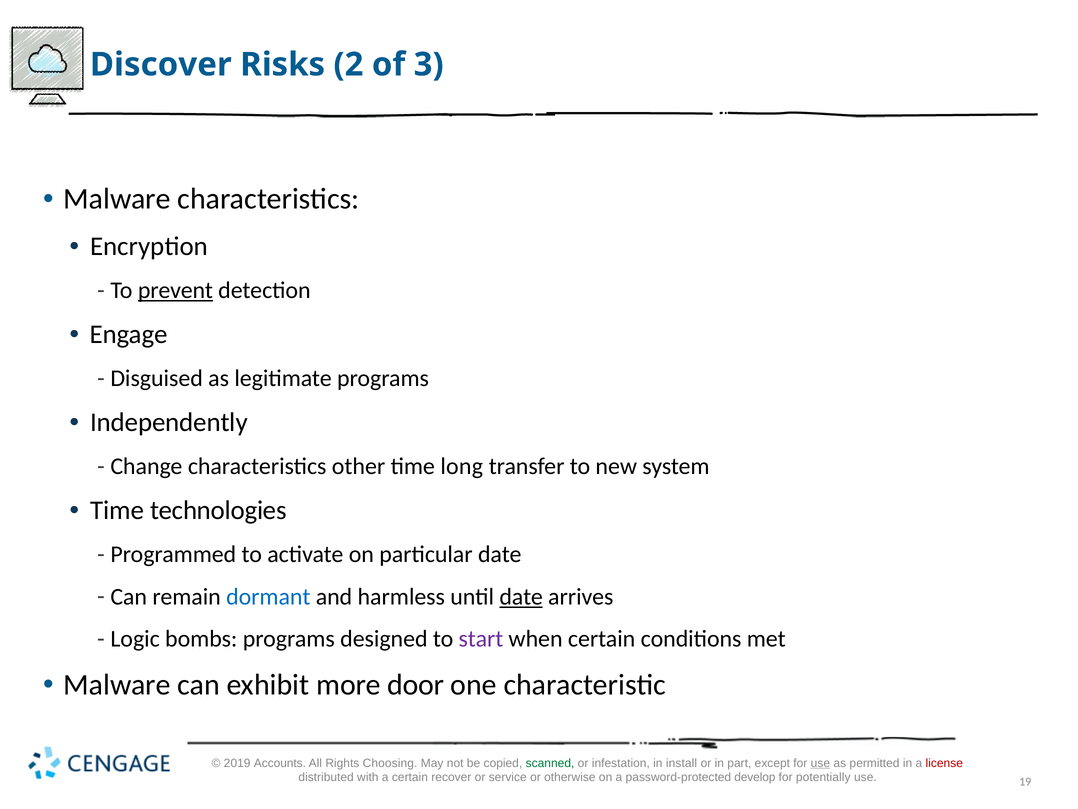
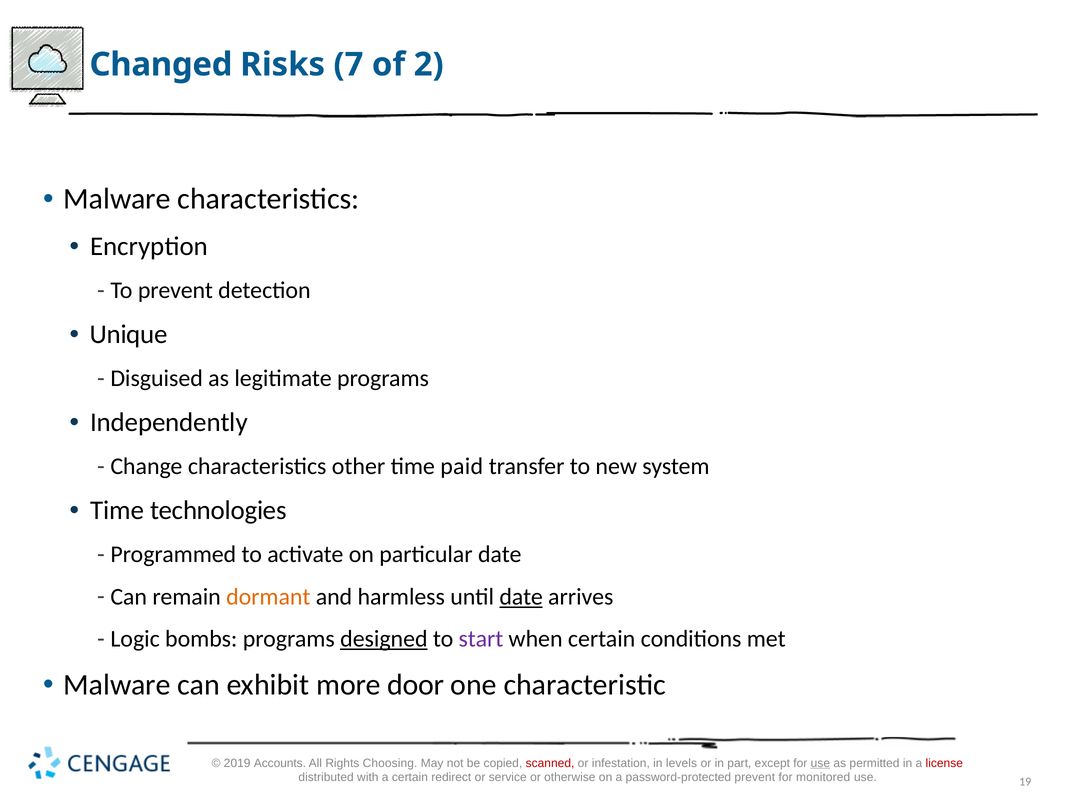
Discover: Discover -> Changed
2: 2 -> 7
3: 3 -> 2
prevent at (175, 290) underline: present -> none
Engage: Engage -> Unique
long: long -> paid
dormant colour: blue -> orange
designed underline: none -> present
scanned colour: green -> red
install: install -> levels
recover: recover -> redirect
password-protected develop: develop -> prevent
potentially: potentially -> monitored
